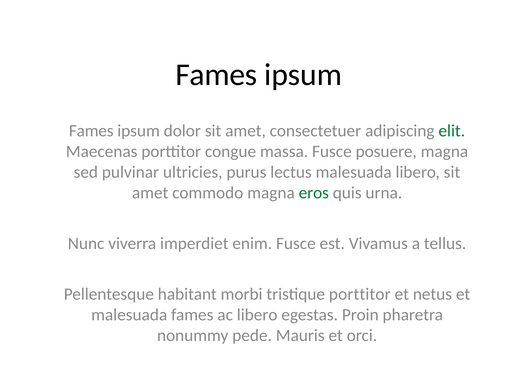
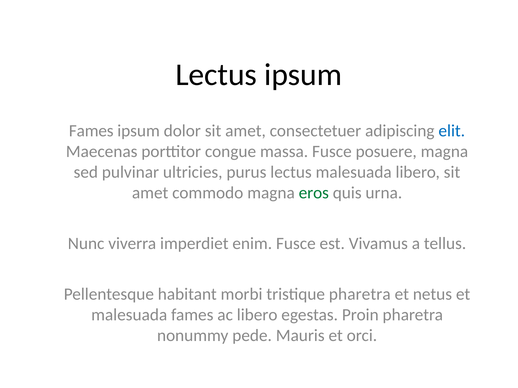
Fames at (216, 75): Fames -> Lectus
elit colour: green -> blue
tristique porttitor: porttitor -> pharetra
